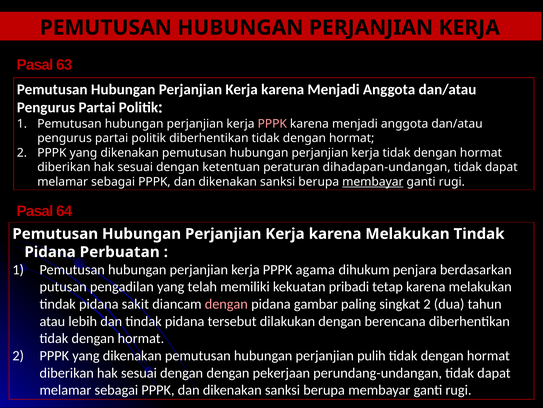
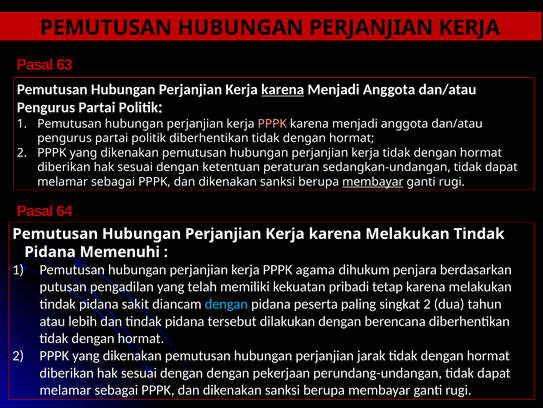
karena at (283, 89) underline: none -> present
dihadapan-undangan: dihadapan-undangan -> sedangkan-undangan
Perbuatan: Perbuatan -> Memenuhi
dengan at (226, 304) colour: pink -> light blue
gambar: gambar -> peserta
pulih: pulih -> jarak
